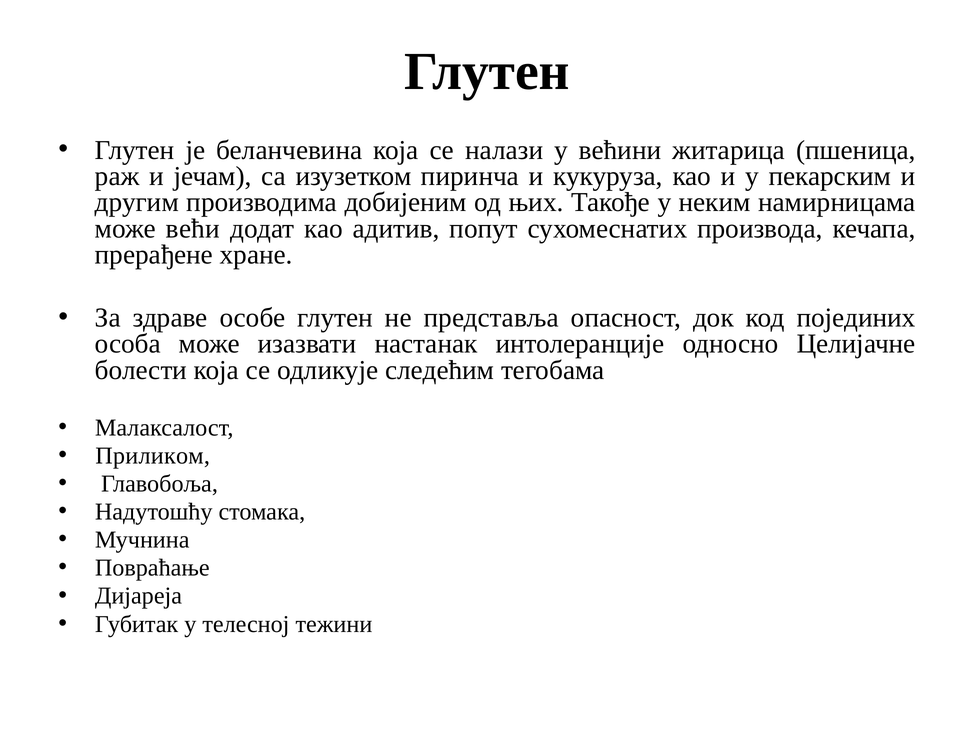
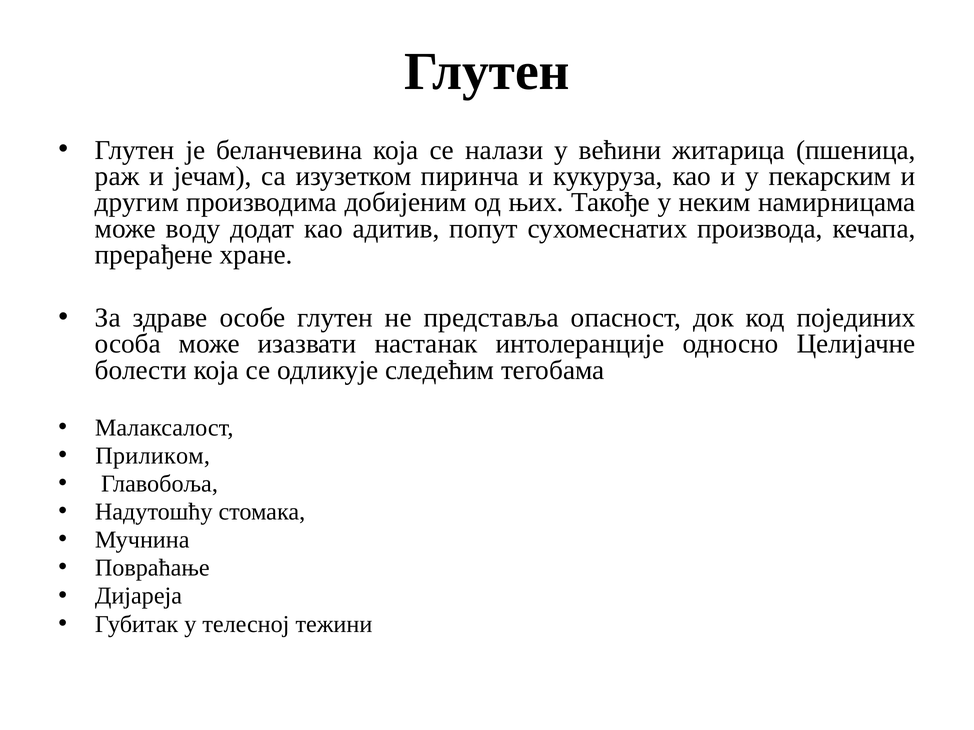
већи: већи -> воду
